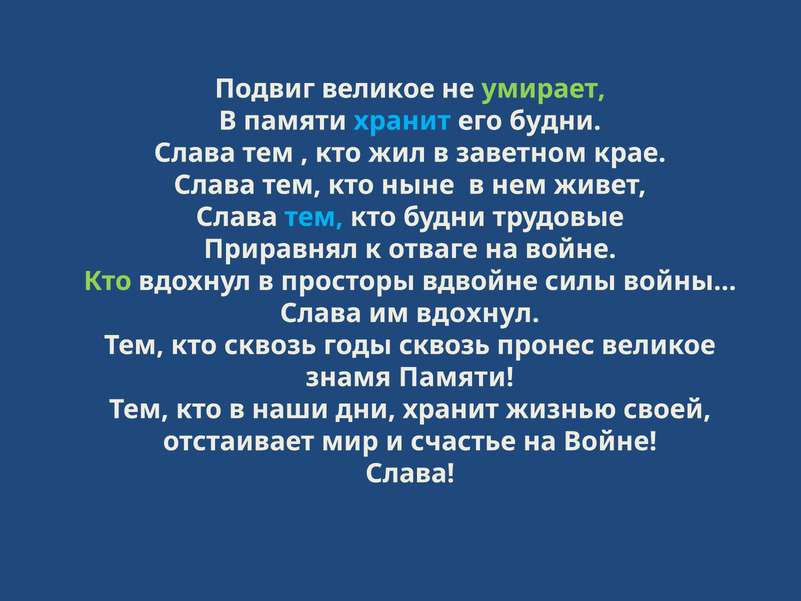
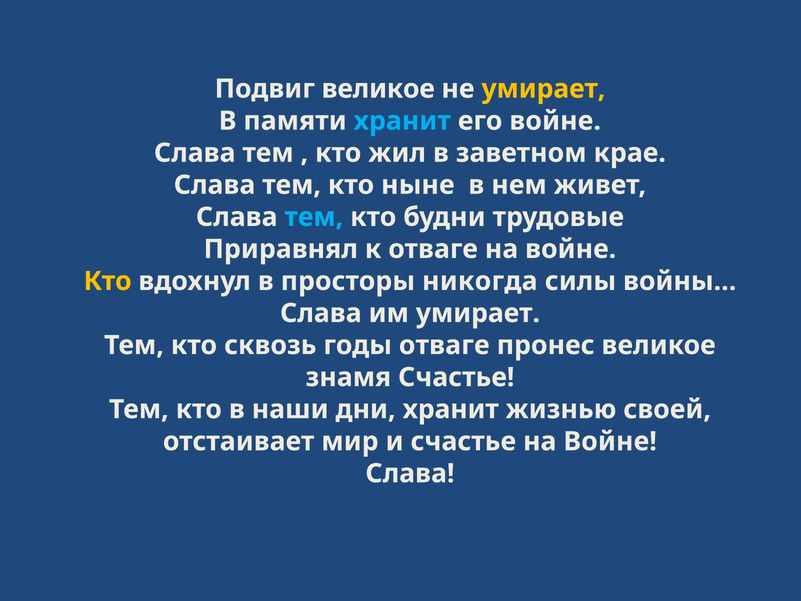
умирает at (543, 89) colour: light green -> yellow
его будни: будни -> войне
Кто at (108, 281) colour: light green -> yellow
вдвойне: вдвойне -> никогда
им вдохнул: вдохнул -> умирает
годы сквозь: сквозь -> отваге
знамя Памяти: Памяти -> Счастье
